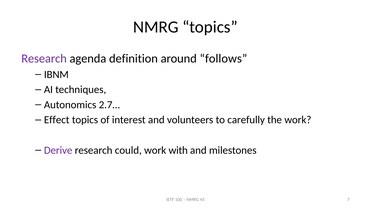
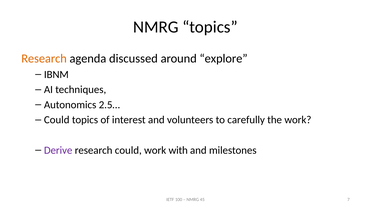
Research at (44, 58) colour: purple -> orange
definition: definition -> discussed
follows: follows -> explore
2.7…: 2.7… -> 2.5…
Effect at (57, 120): Effect -> Could
